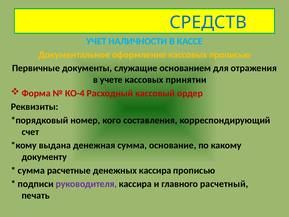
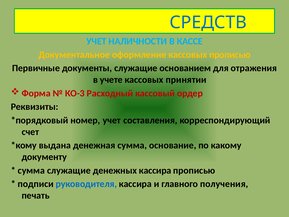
КО-4: КО-4 -> КО-3
номер кого: кого -> учет
сумма расчетные: расчетные -> служащие
руководителя colour: purple -> blue
расчетный: расчетный -> получения
